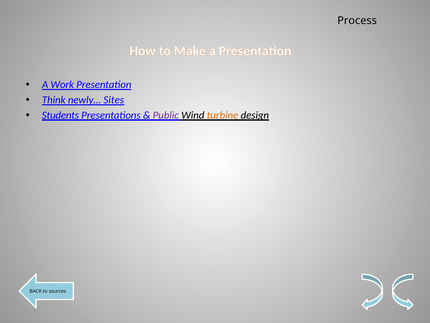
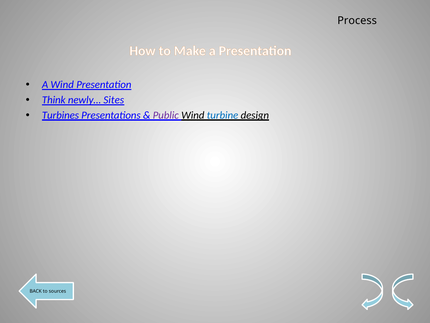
A Work: Work -> Wind
Students: Students -> Turbines
turbine colour: orange -> blue
